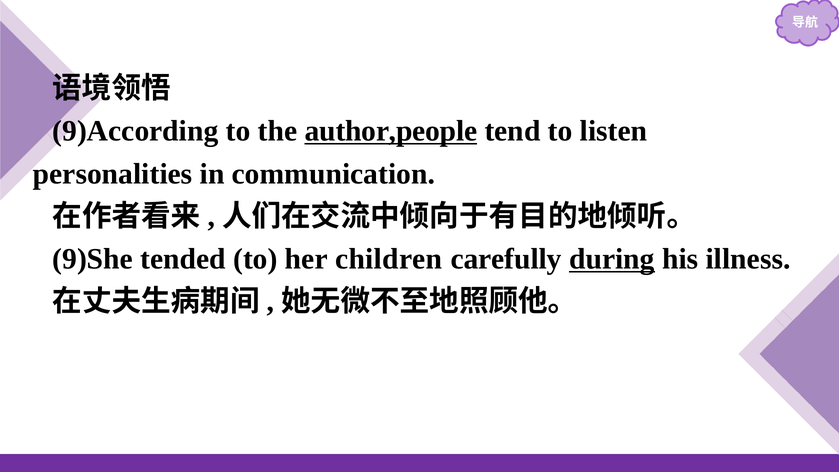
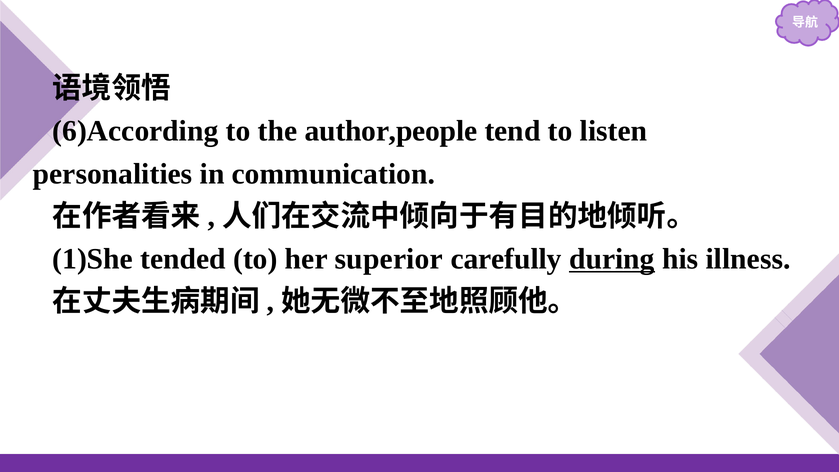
9)According: 9)According -> 6)According
author,people underline: present -> none
9)She: 9)She -> 1)She
children: children -> superior
